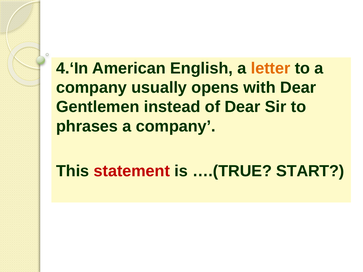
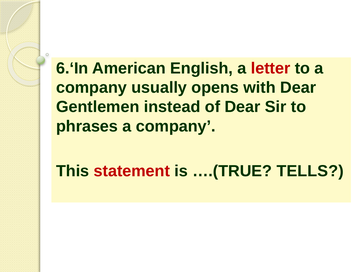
4.‘In: 4.‘In -> 6.‘In
letter colour: orange -> red
START: START -> TELLS
